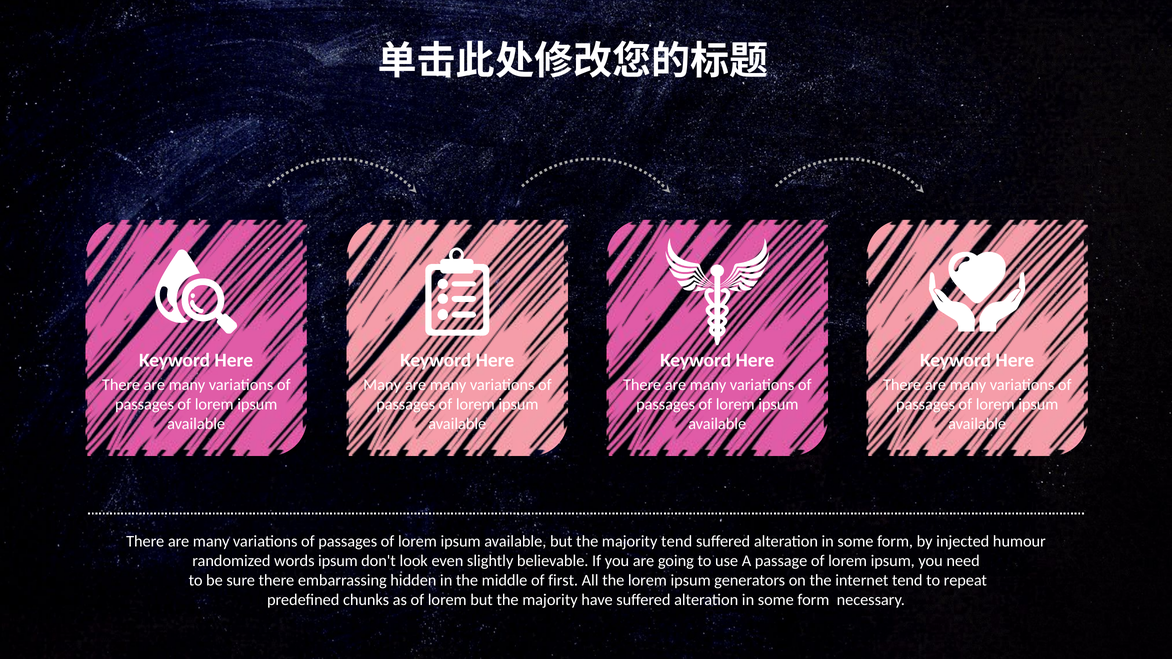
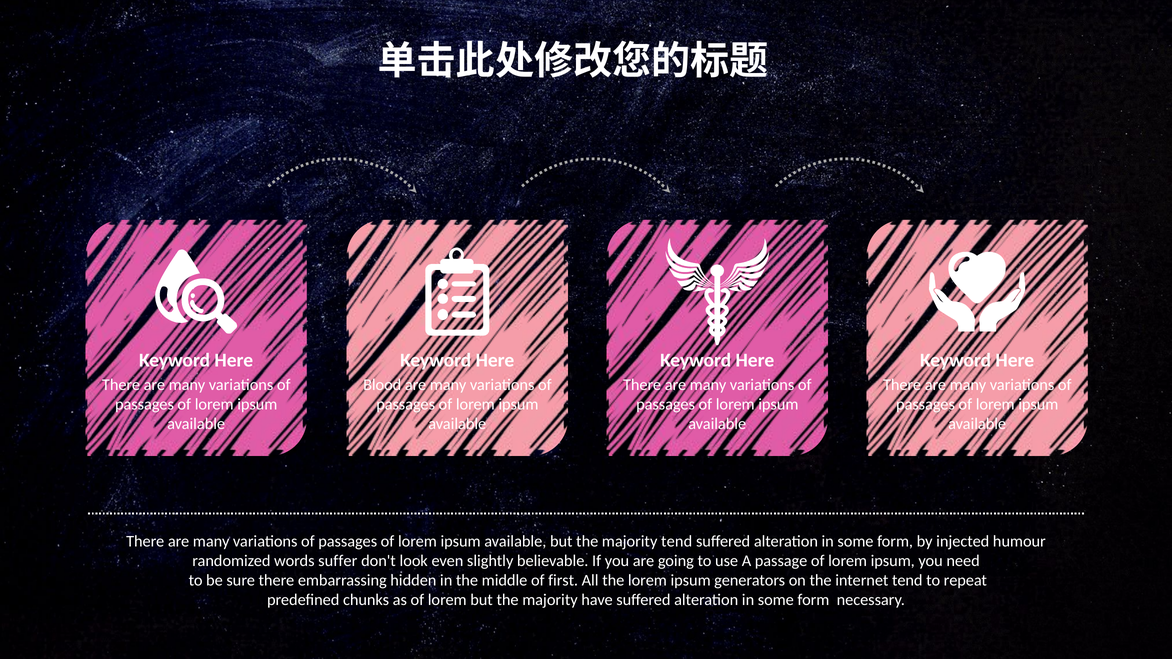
Many at (382, 385): Many -> Blood
words ipsum: ipsum -> suffer
